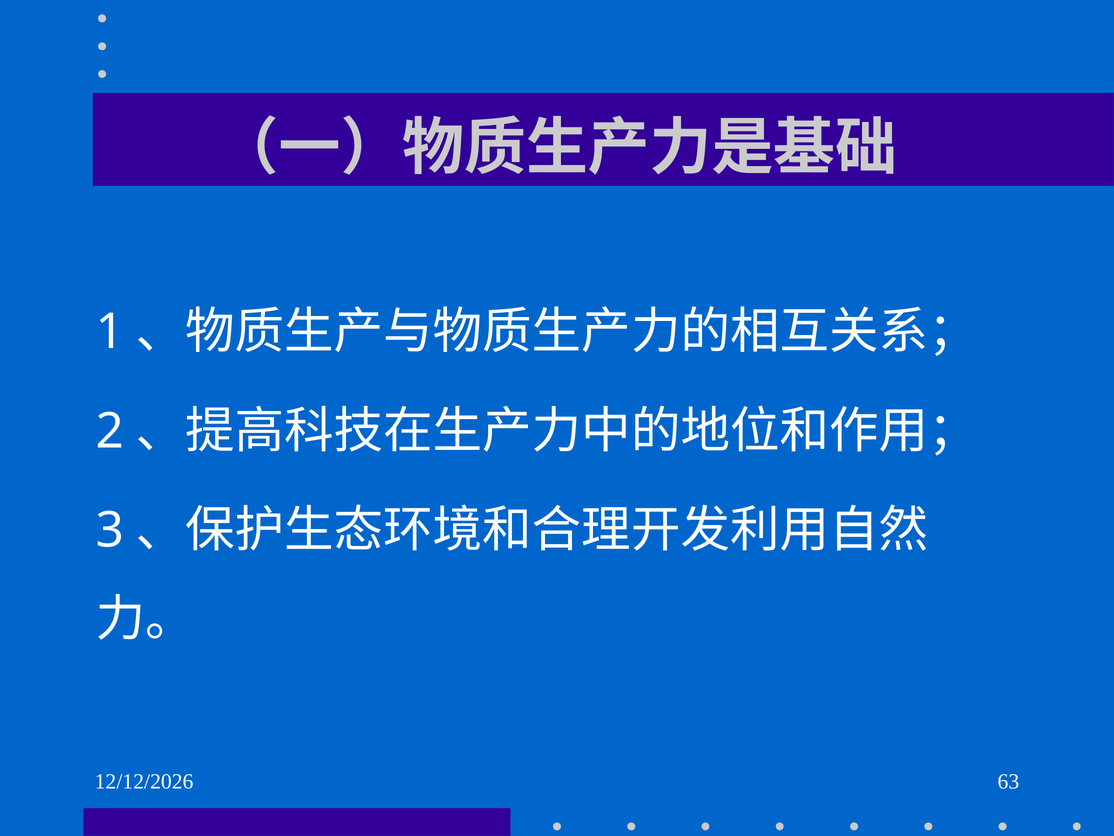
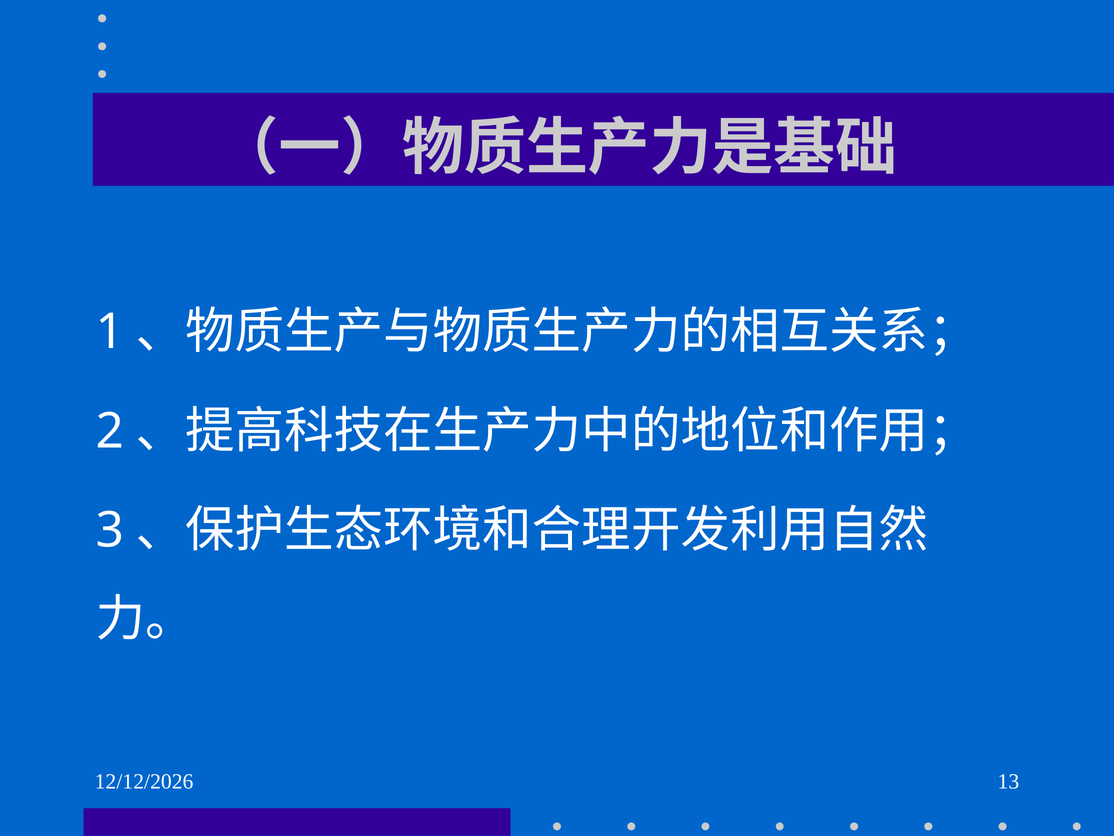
63: 63 -> 13
